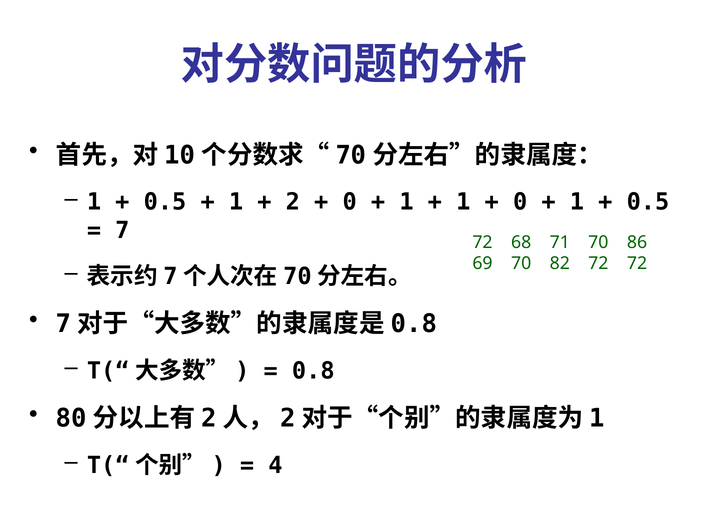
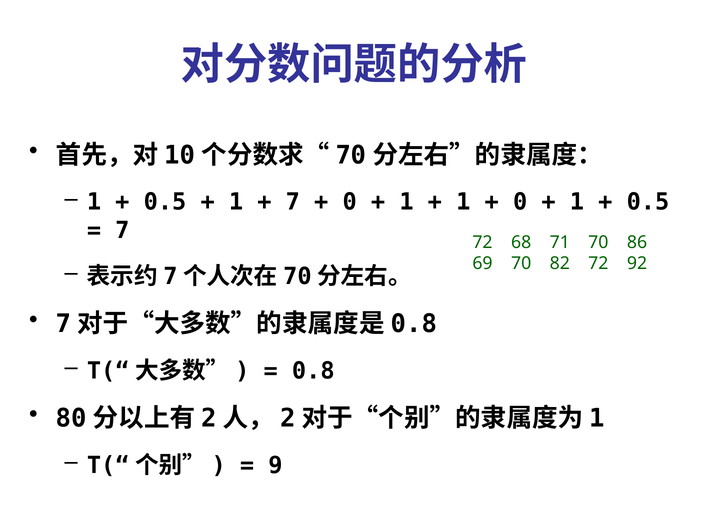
2 at (293, 202): 2 -> 7
72 72: 72 -> 92
4: 4 -> 9
